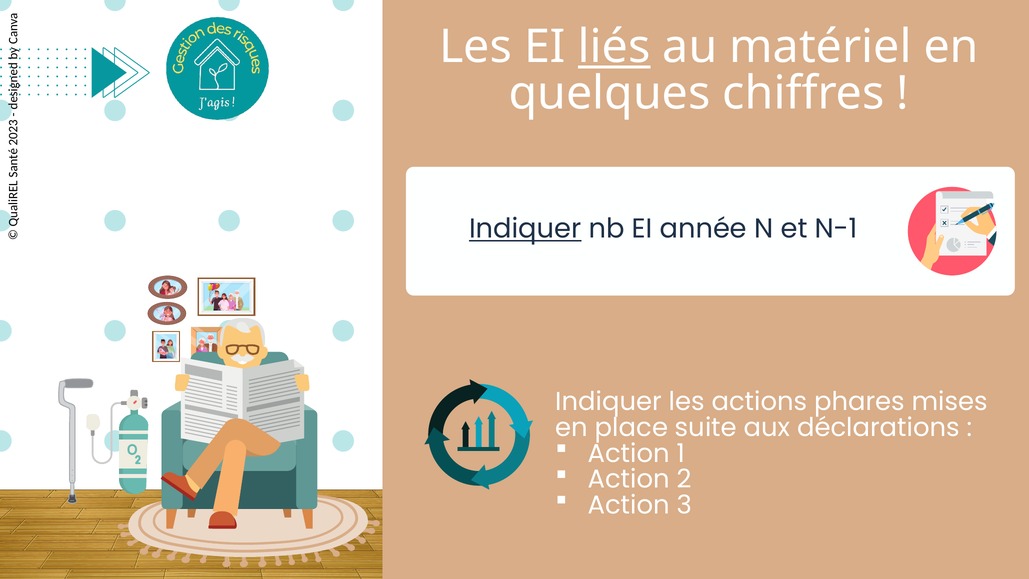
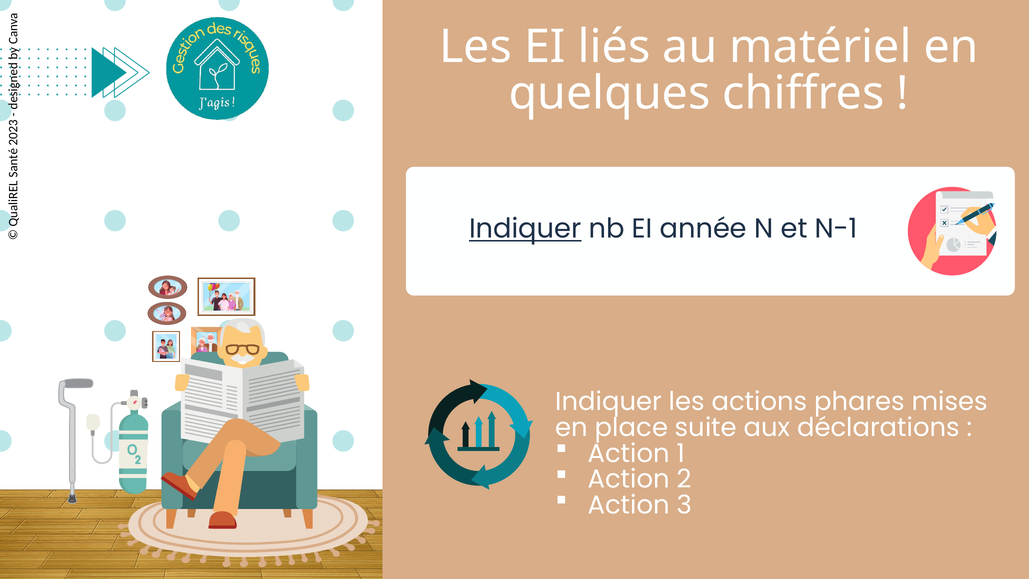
liés underline: present -> none
